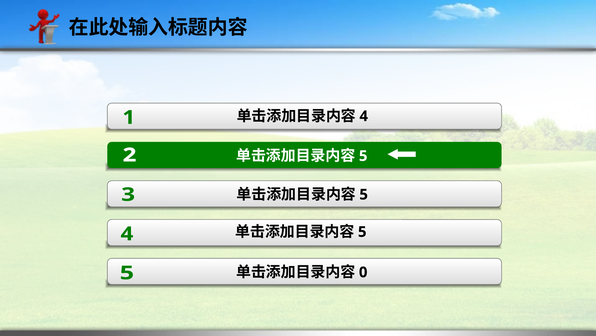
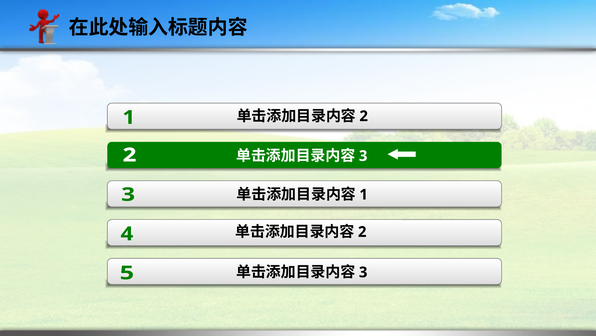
4 at (364, 116): 4 -> 2
5 at (363, 156): 5 -> 3
5 at (364, 194): 5 -> 1
5 at (362, 231): 5 -> 2
0 at (363, 272): 0 -> 3
